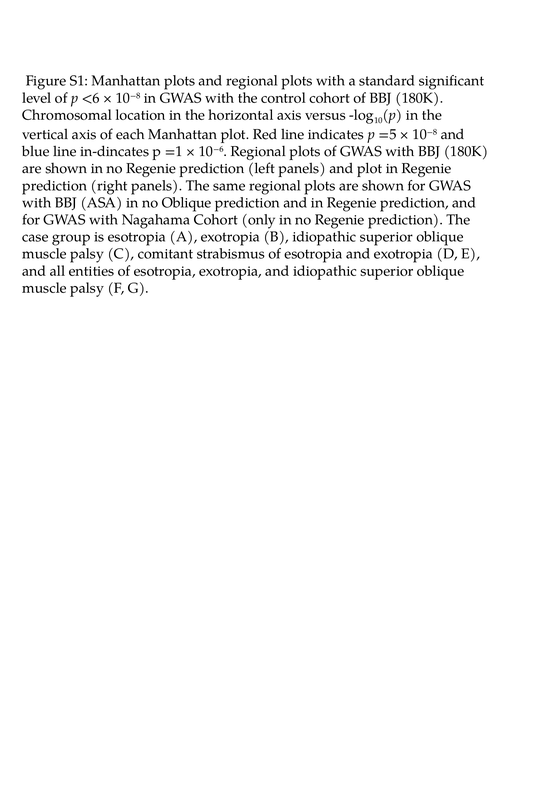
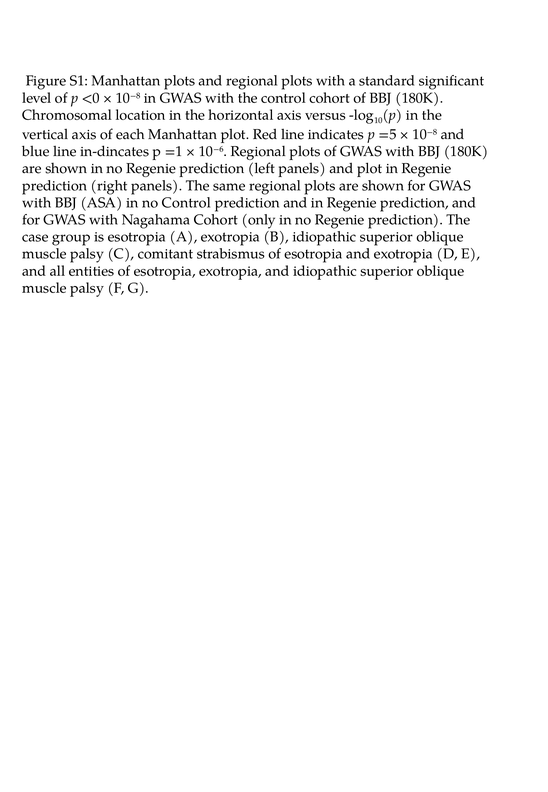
<6: <6 -> <0
no Oblique: Oblique -> Control
